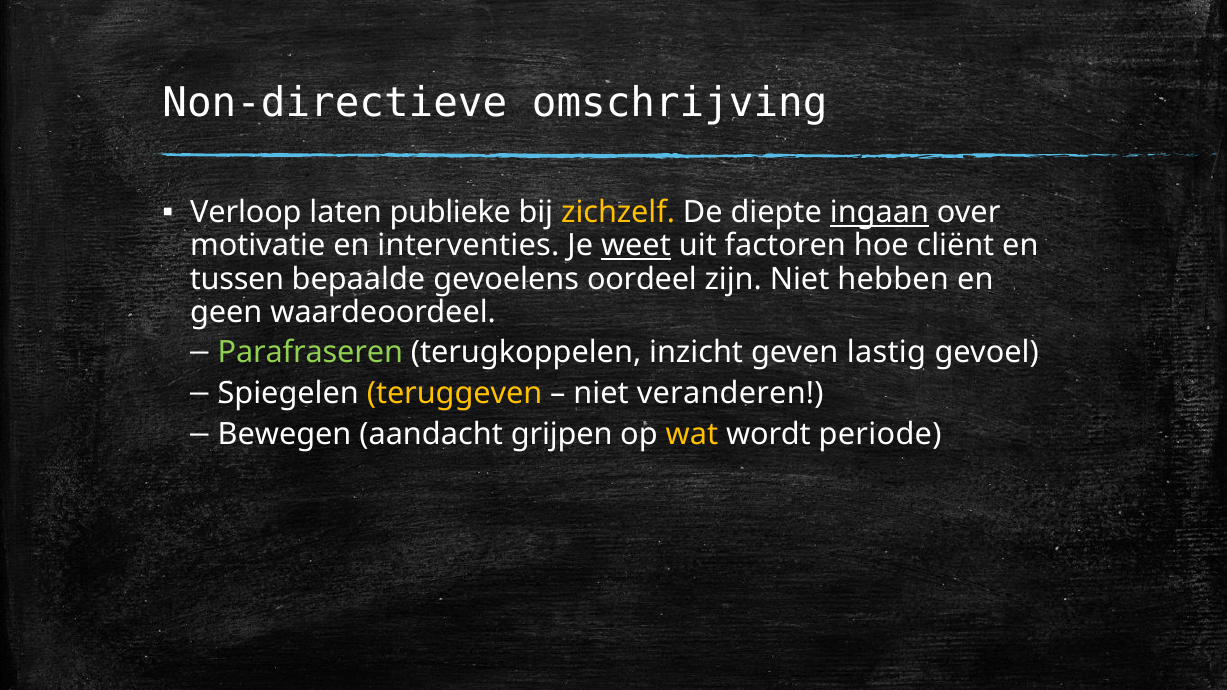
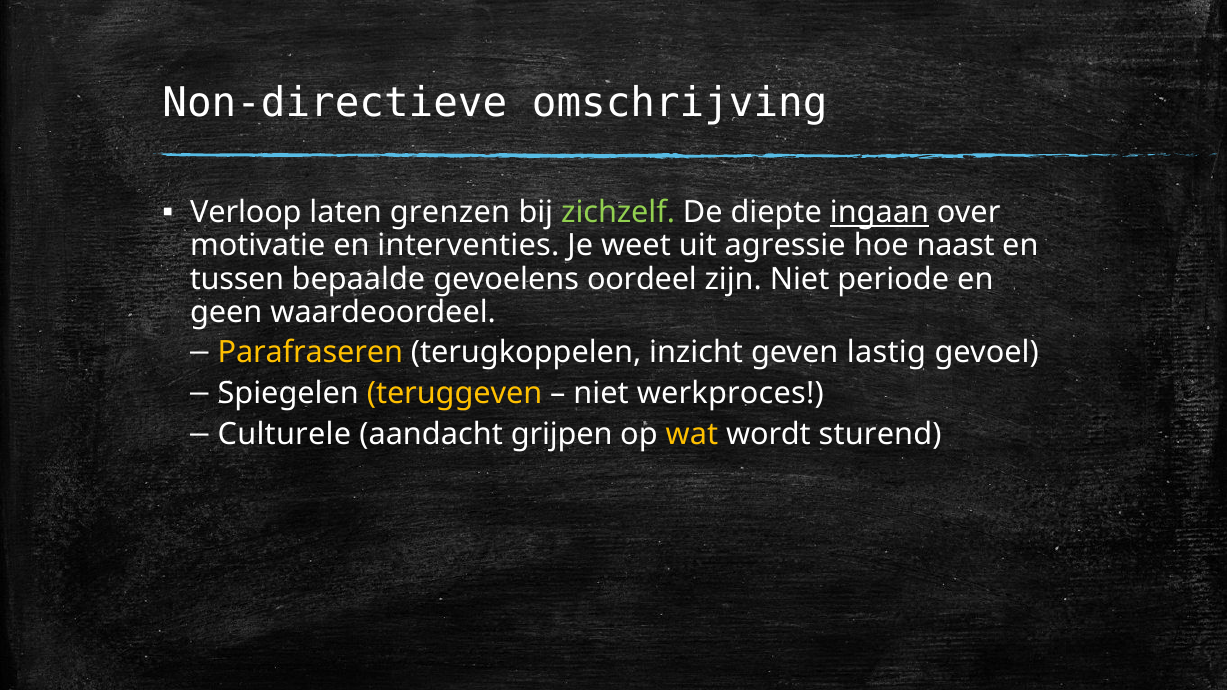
publieke: publieke -> grenzen
zichzelf colour: yellow -> light green
weet underline: present -> none
factoren: factoren -> agressie
cliënt: cliënt -> naast
hebben: hebben -> periode
Parafraseren colour: light green -> yellow
veranderen: veranderen -> werkproces
Bewegen: Bewegen -> Culturele
periode: periode -> sturend
